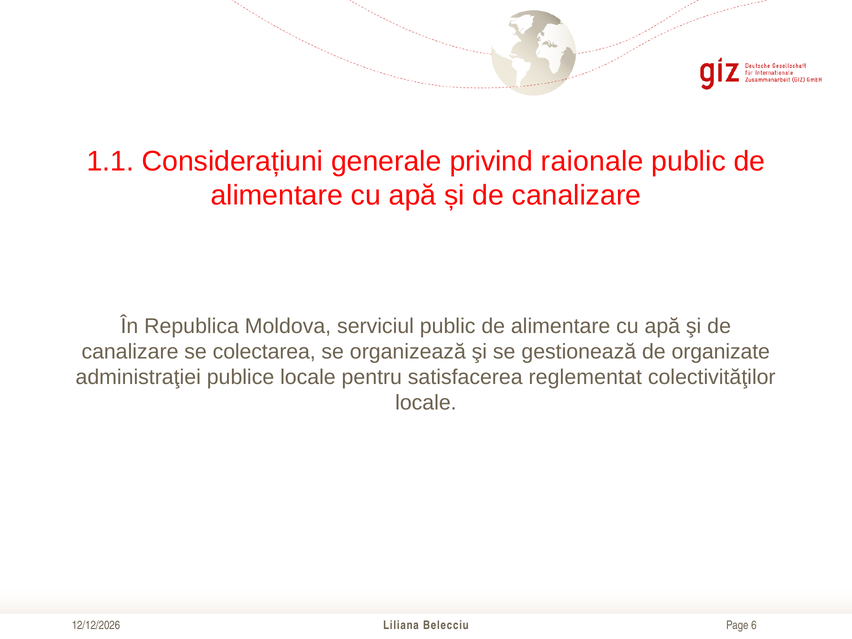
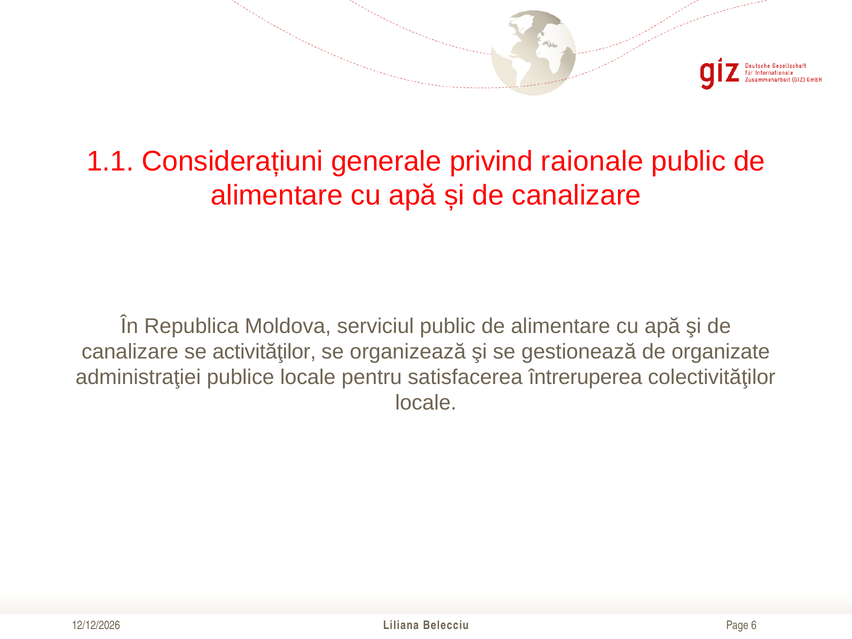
colectarea: colectarea -> activităţilor
reglementat: reglementat -> întreruperea
